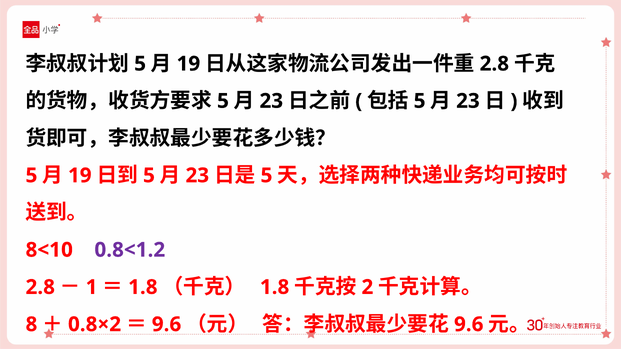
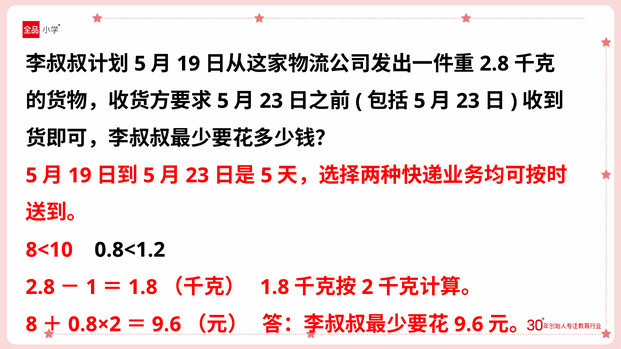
0.8<1.2 colour: purple -> black
